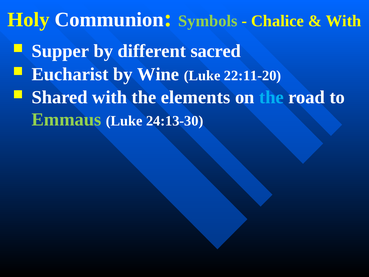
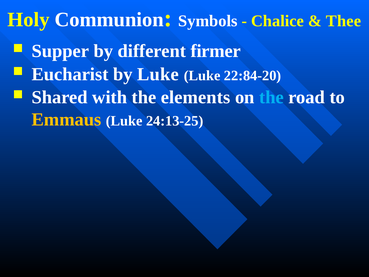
Symbols colour: light green -> white
With at (344, 21): With -> Thee
sacred: sacred -> firmer
by Wine: Wine -> Luke
22:11-20: 22:11-20 -> 22:84-20
Emmaus colour: light green -> yellow
24:13-30: 24:13-30 -> 24:13-25
